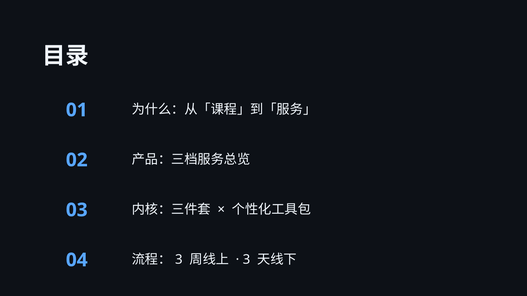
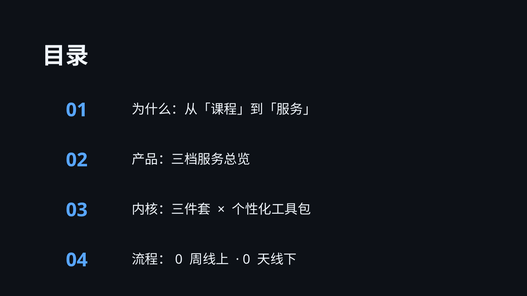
3 at (179, 260): 3 -> 0
3 at (246, 260): 3 -> 0
